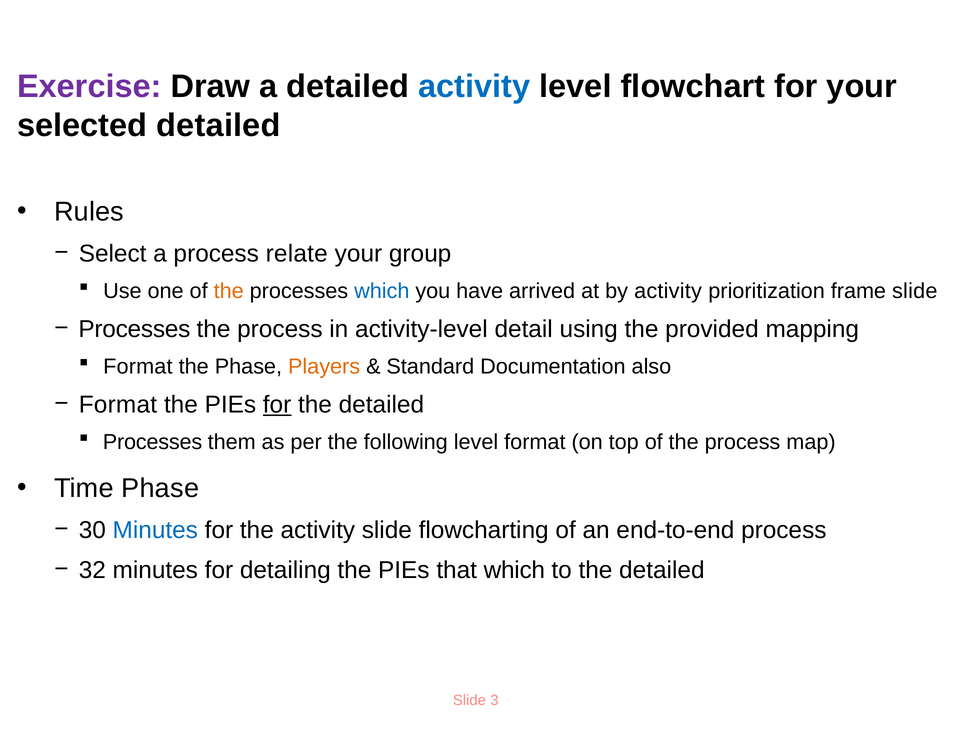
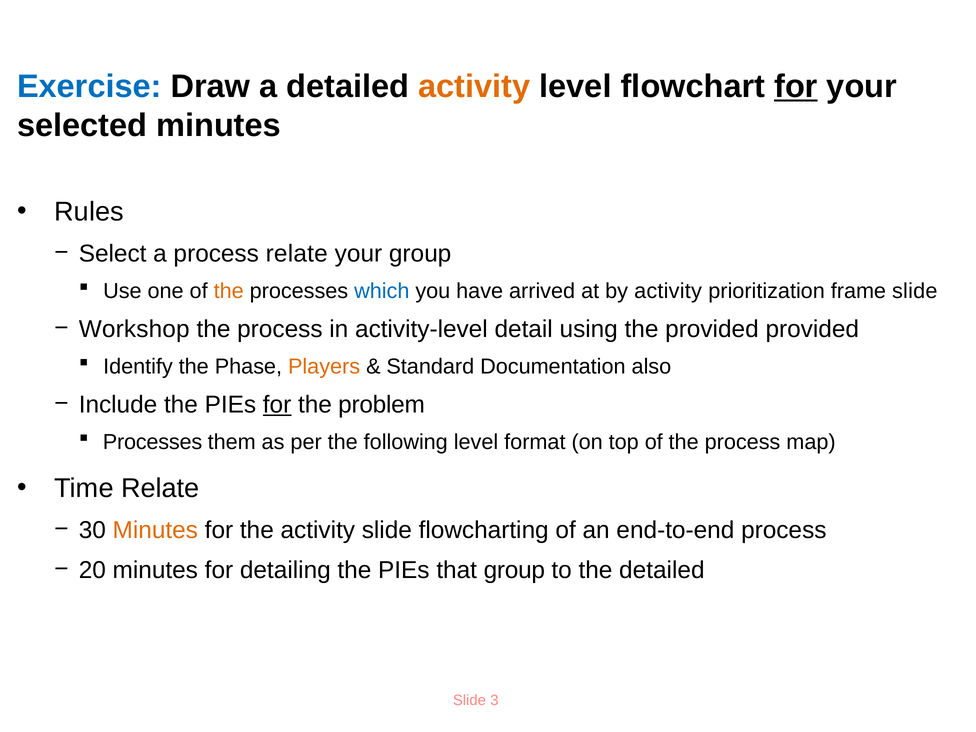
Exercise colour: purple -> blue
activity at (474, 87) colour: blue -> orange
for at (796, 87) underline: none -> present
selected detailed: detailed -> minutes
Processes at (134, 329): Processes -> Workshop
provided mapping: mapping -> provided
Format at (138, 367): Format -> Identify
Format at (118, 405): Format -> Include
detailed at (381, 405): detailed -> problem
Time Phase: Phase -> Relate
Minutes at (155, 530) colour: blue -> orange
32: 32 -> 20
that which: which -> group
